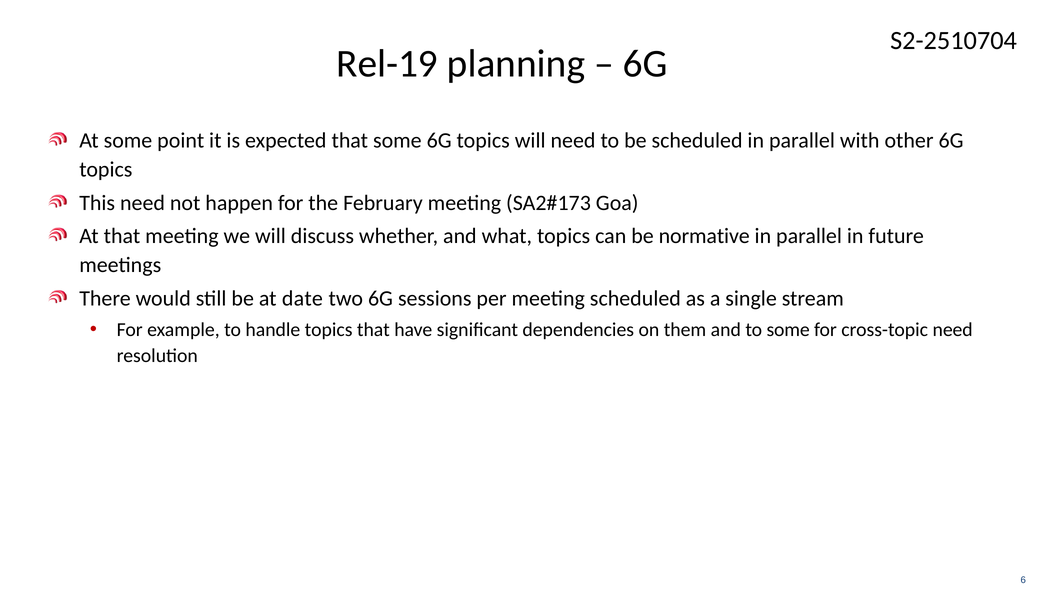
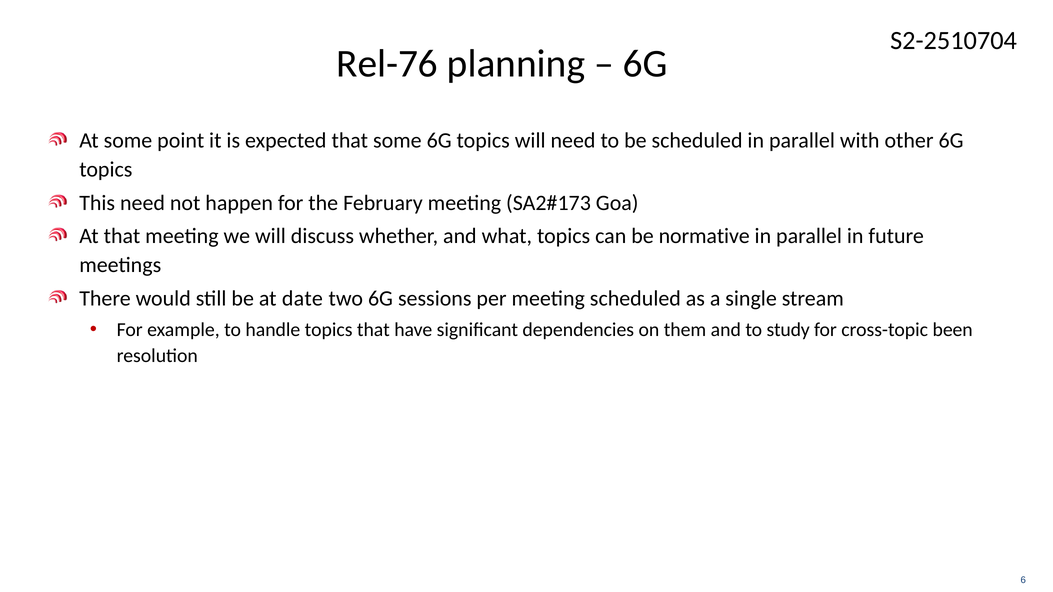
Rel-19: Rel-19 -> Rel-76
to some: some -> study
cross-topic need: need -> been
